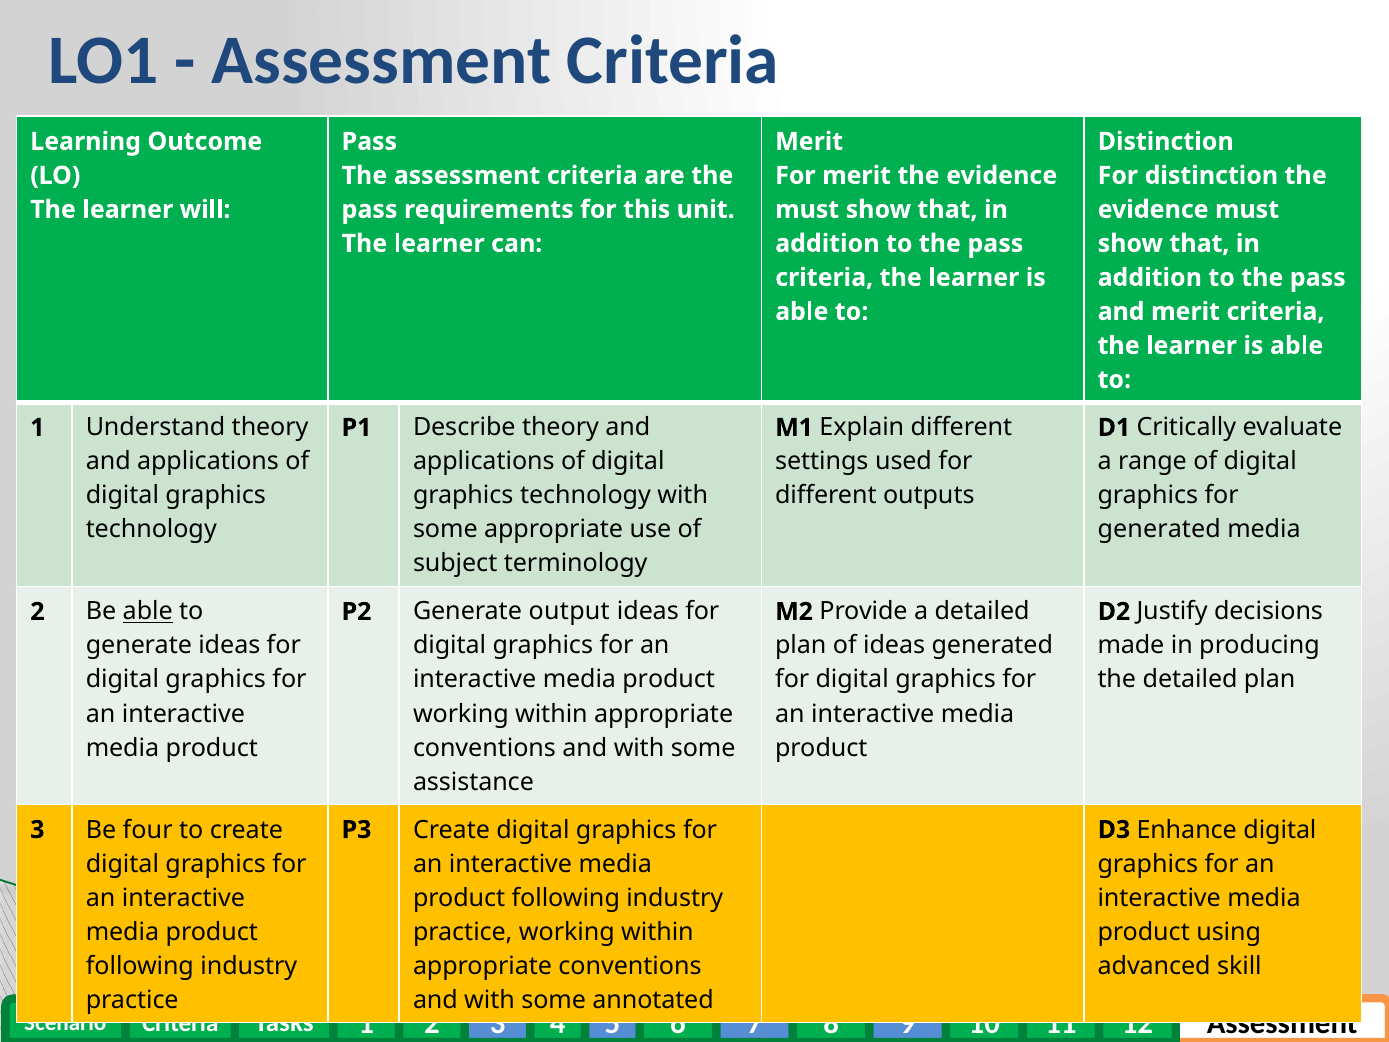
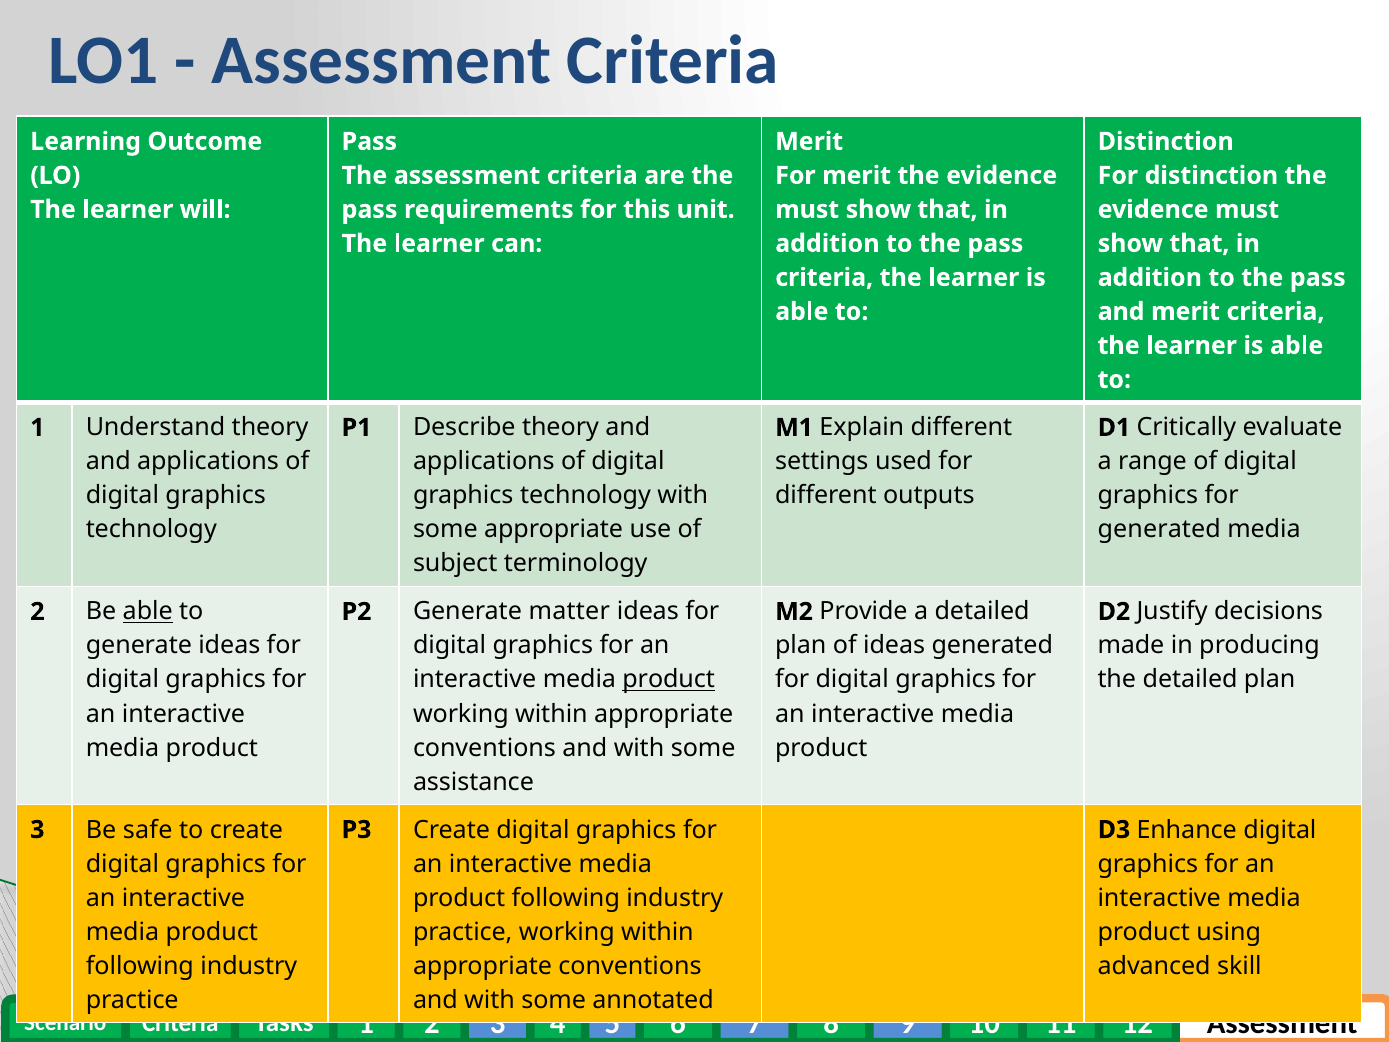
output: output -> matter
product at (669, 680) underline: none -> present
four: four -> safe
